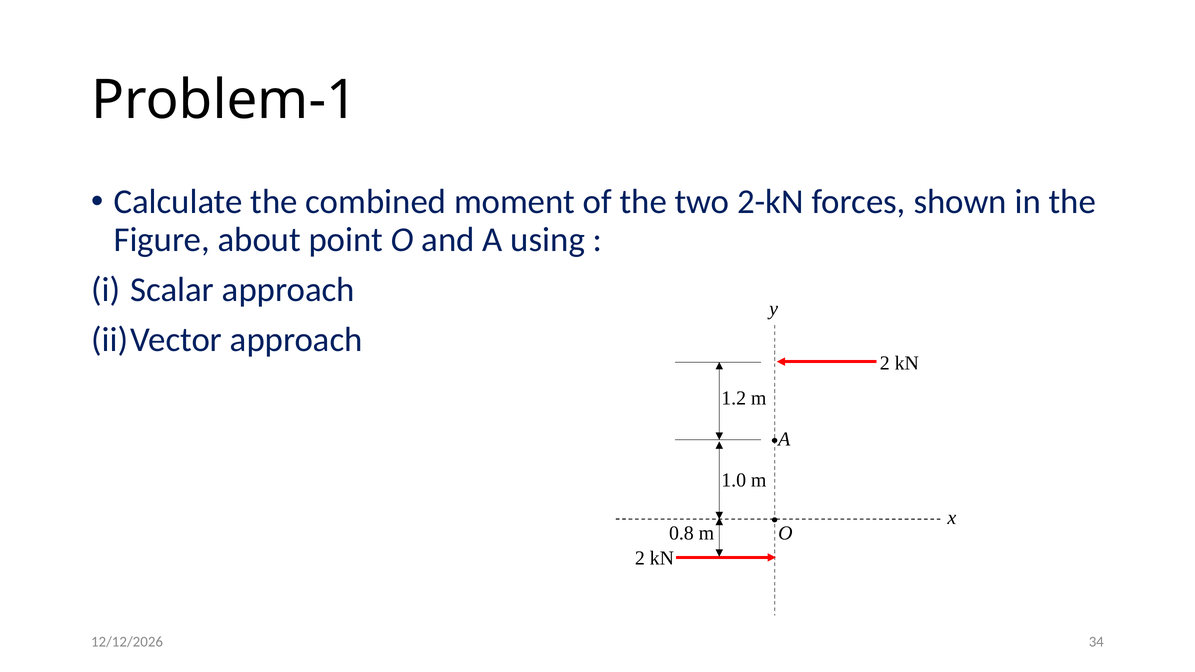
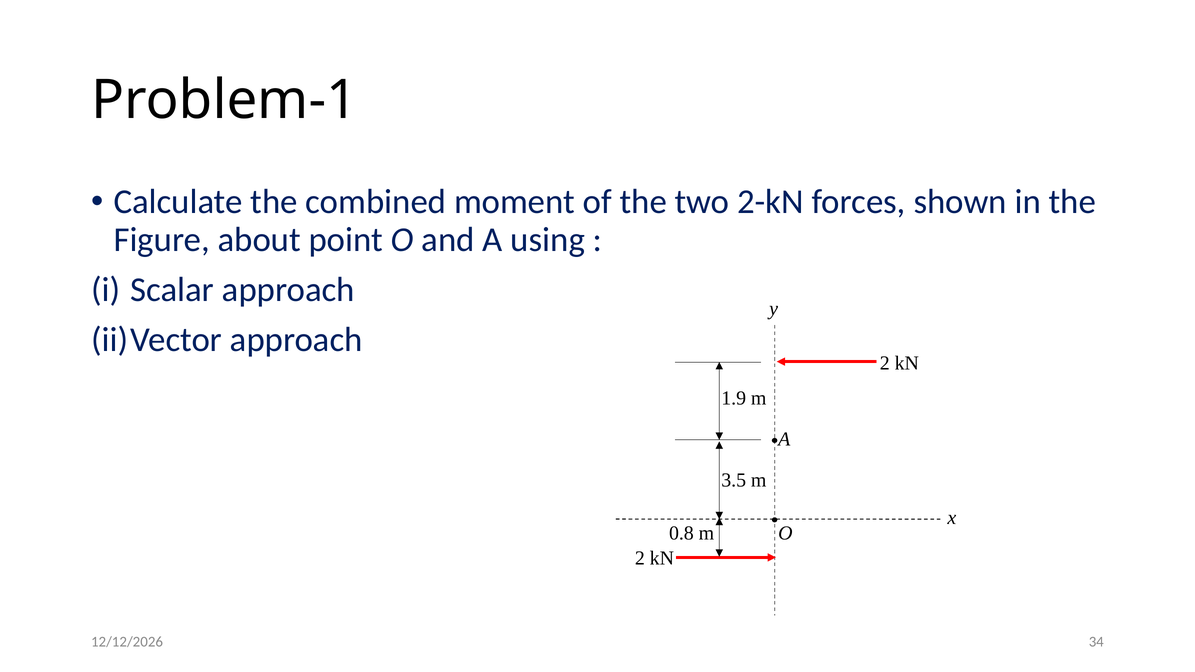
1.2: 1.2 -> 1.9
1.0: 1.0 -> 3.5
